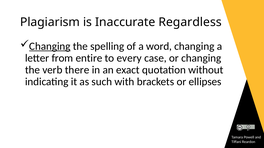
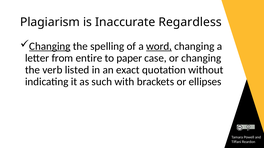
word underline: none -> present
every: every -> paper
there: there -> listed
